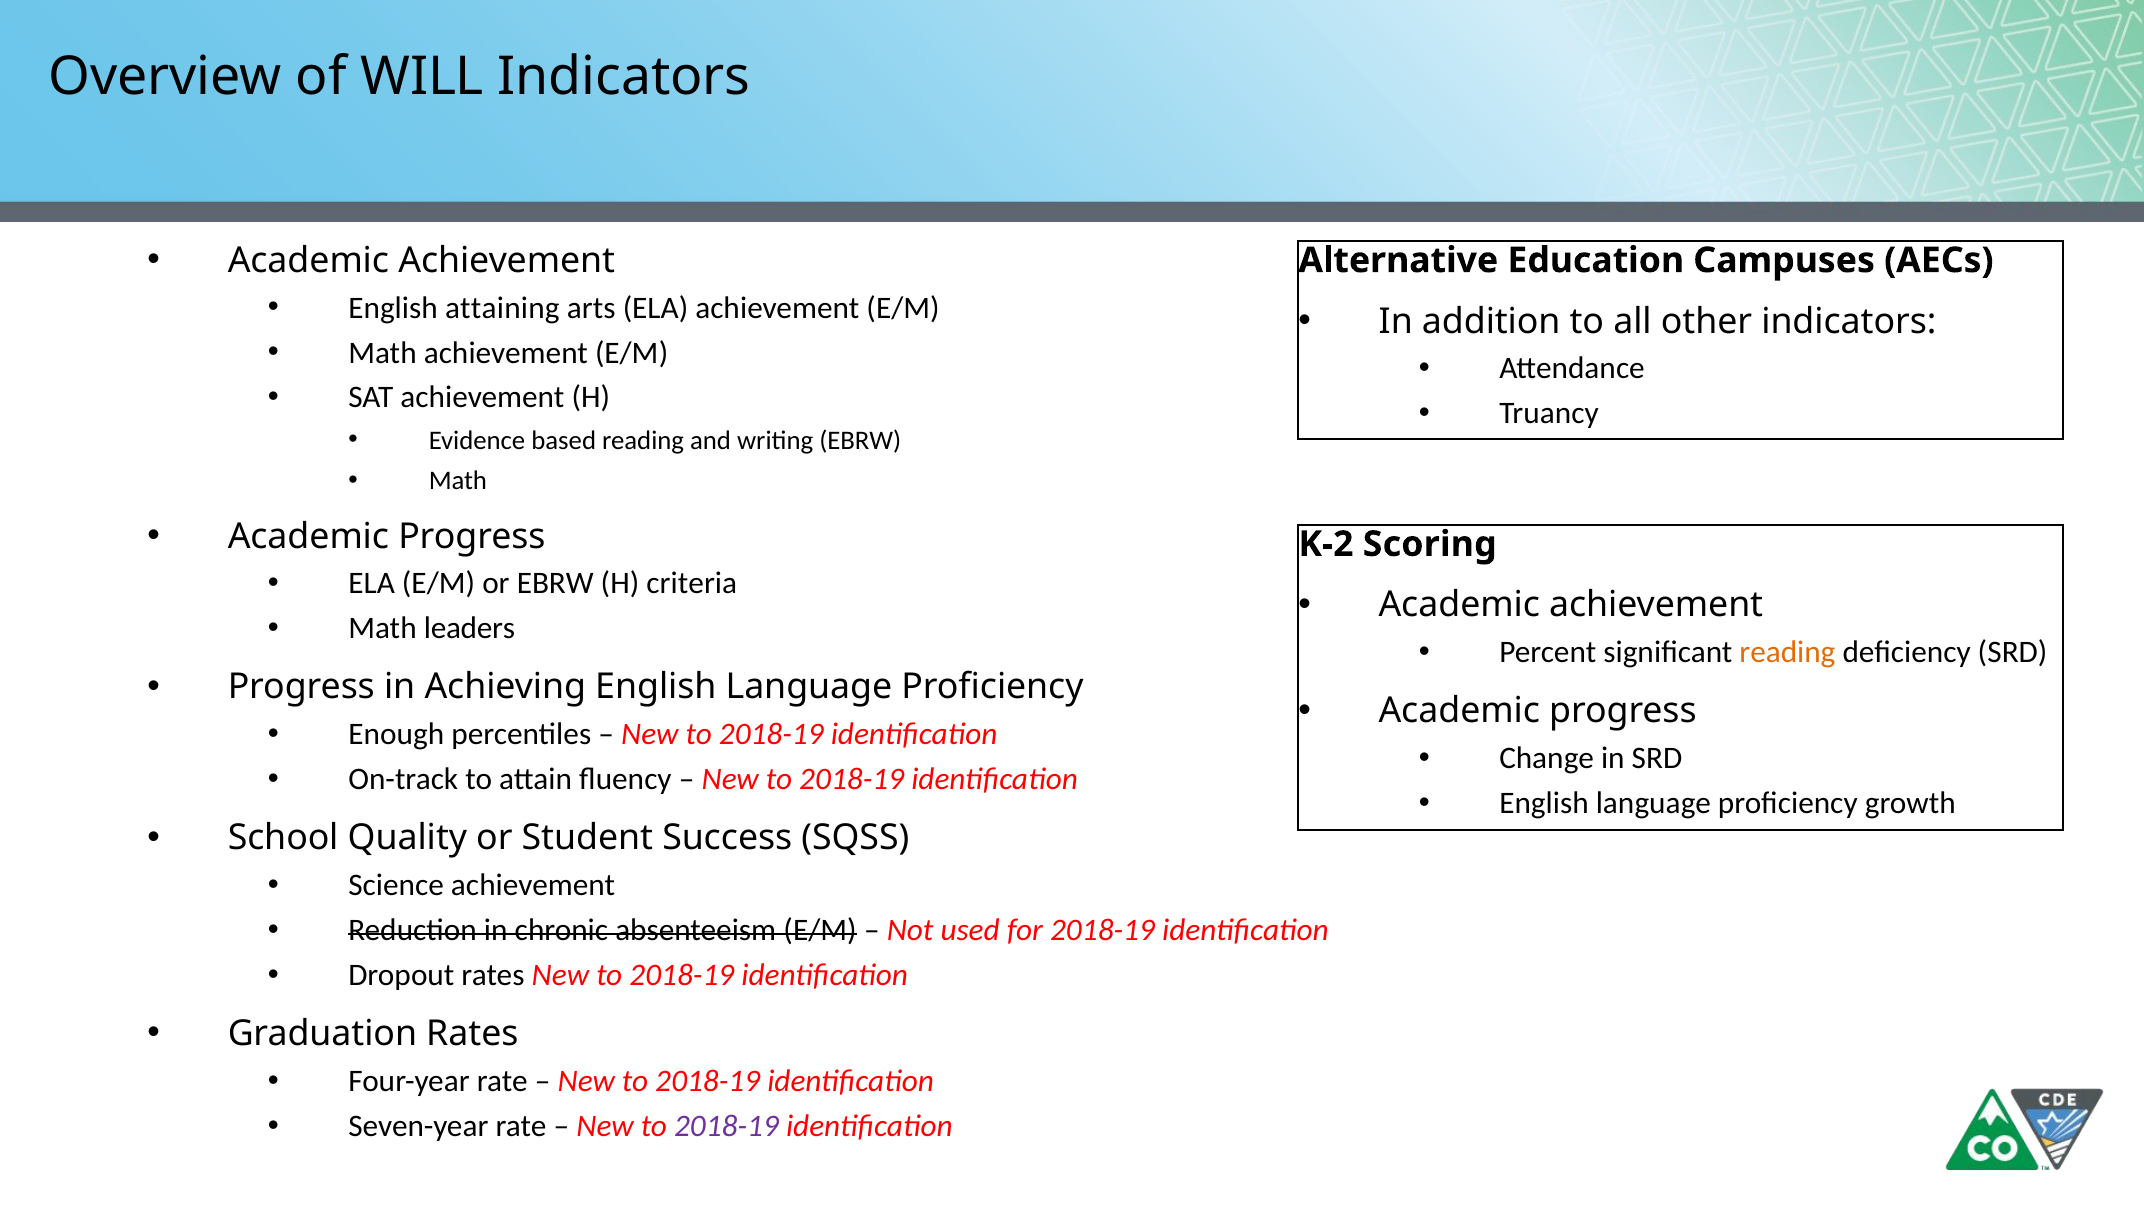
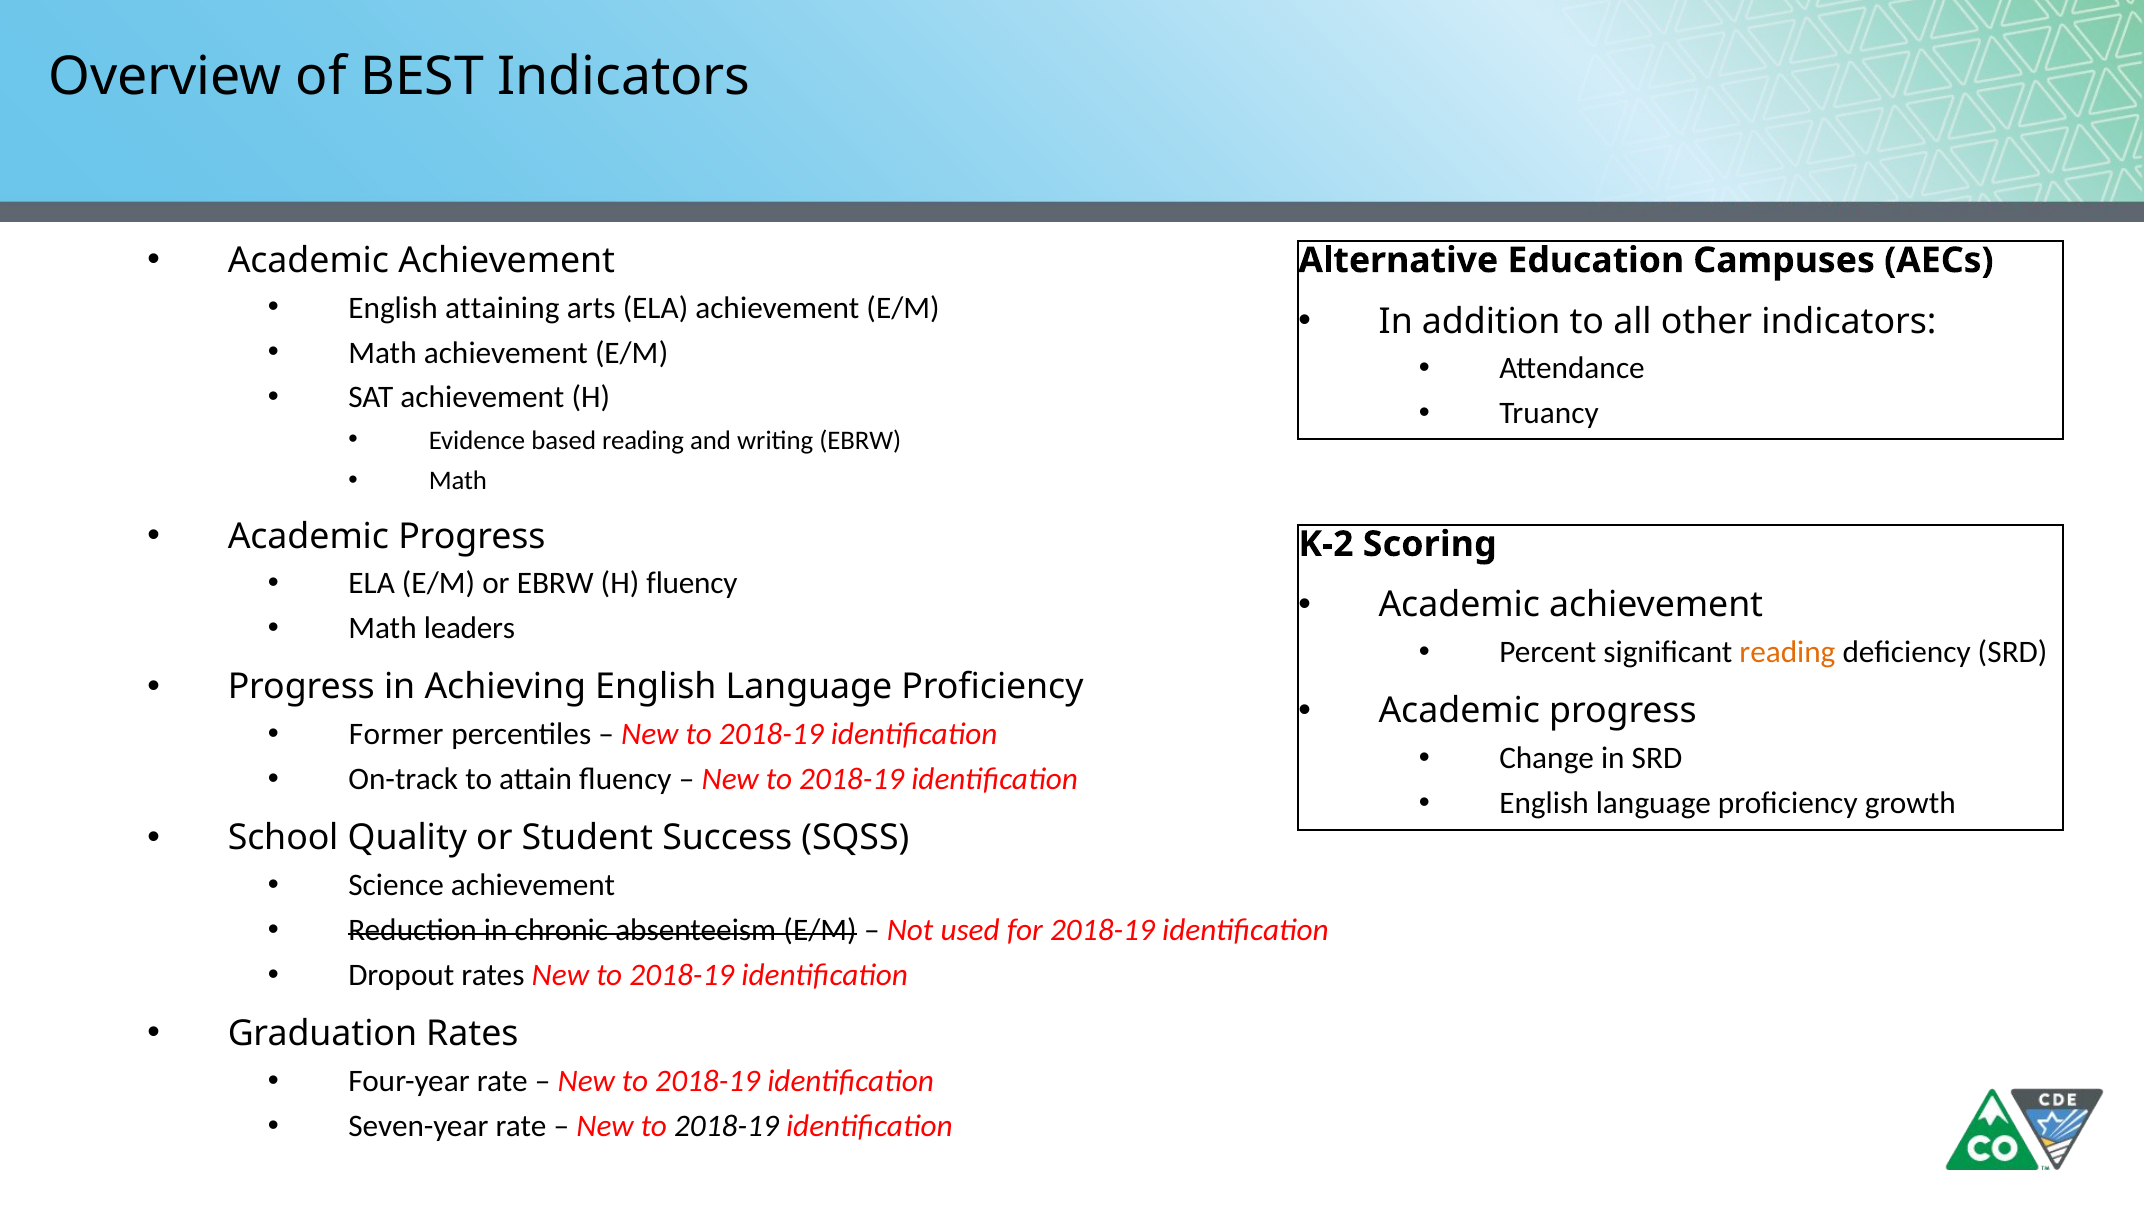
WILL: WILL -> BEST
H criteria: criteria -> fluency
Enough: Enough -> Former
2018-19 at (726, 1126) colour: purple -> black
